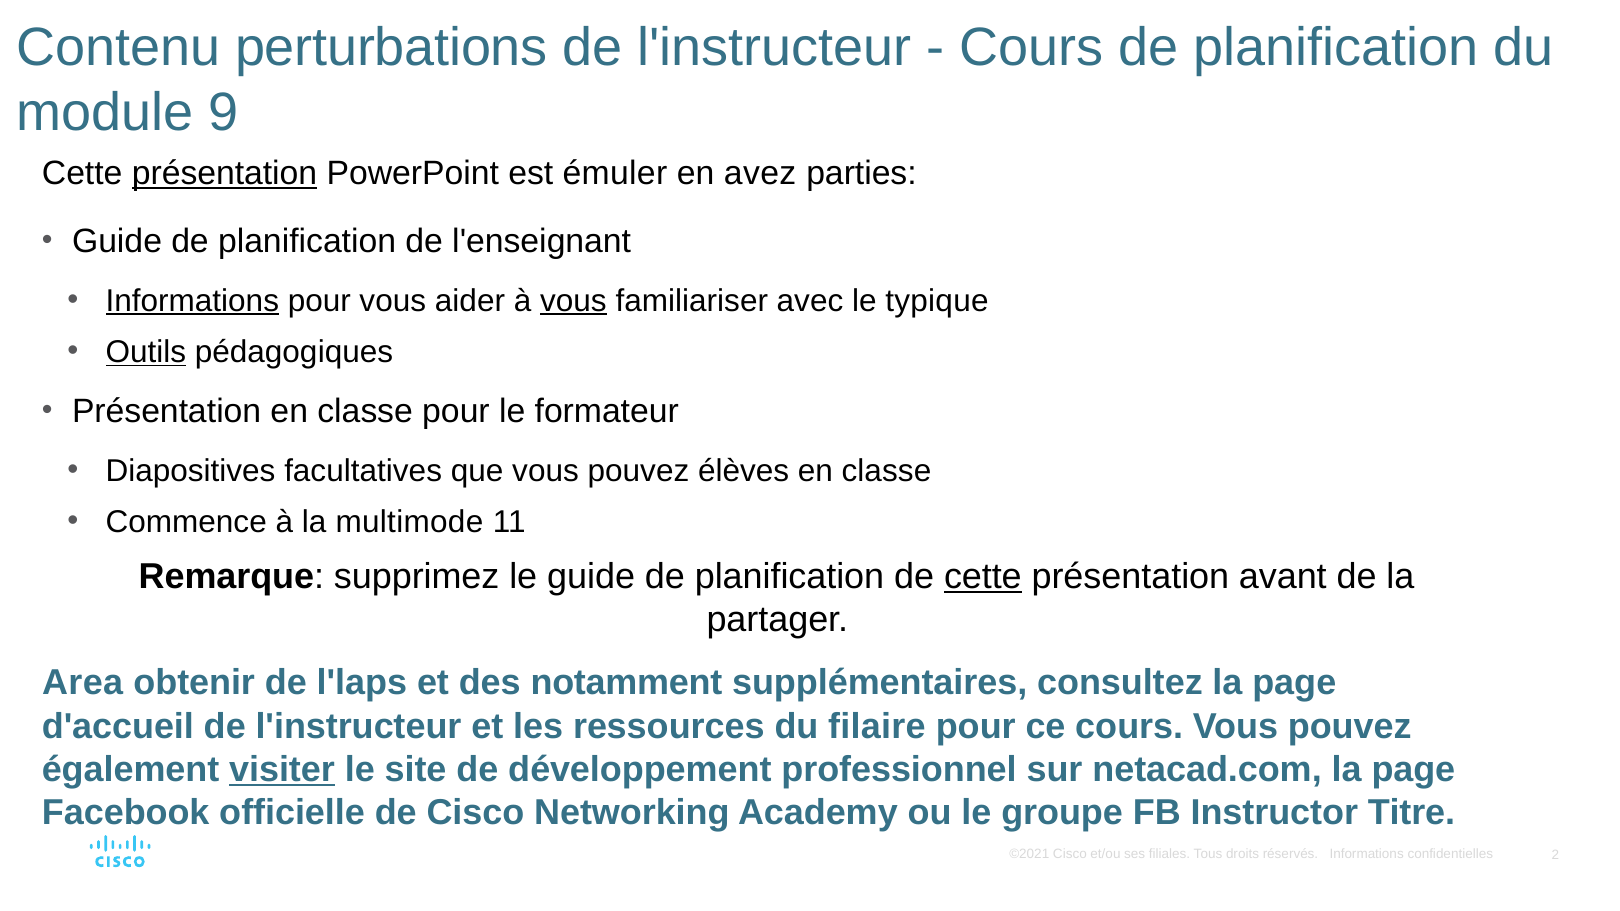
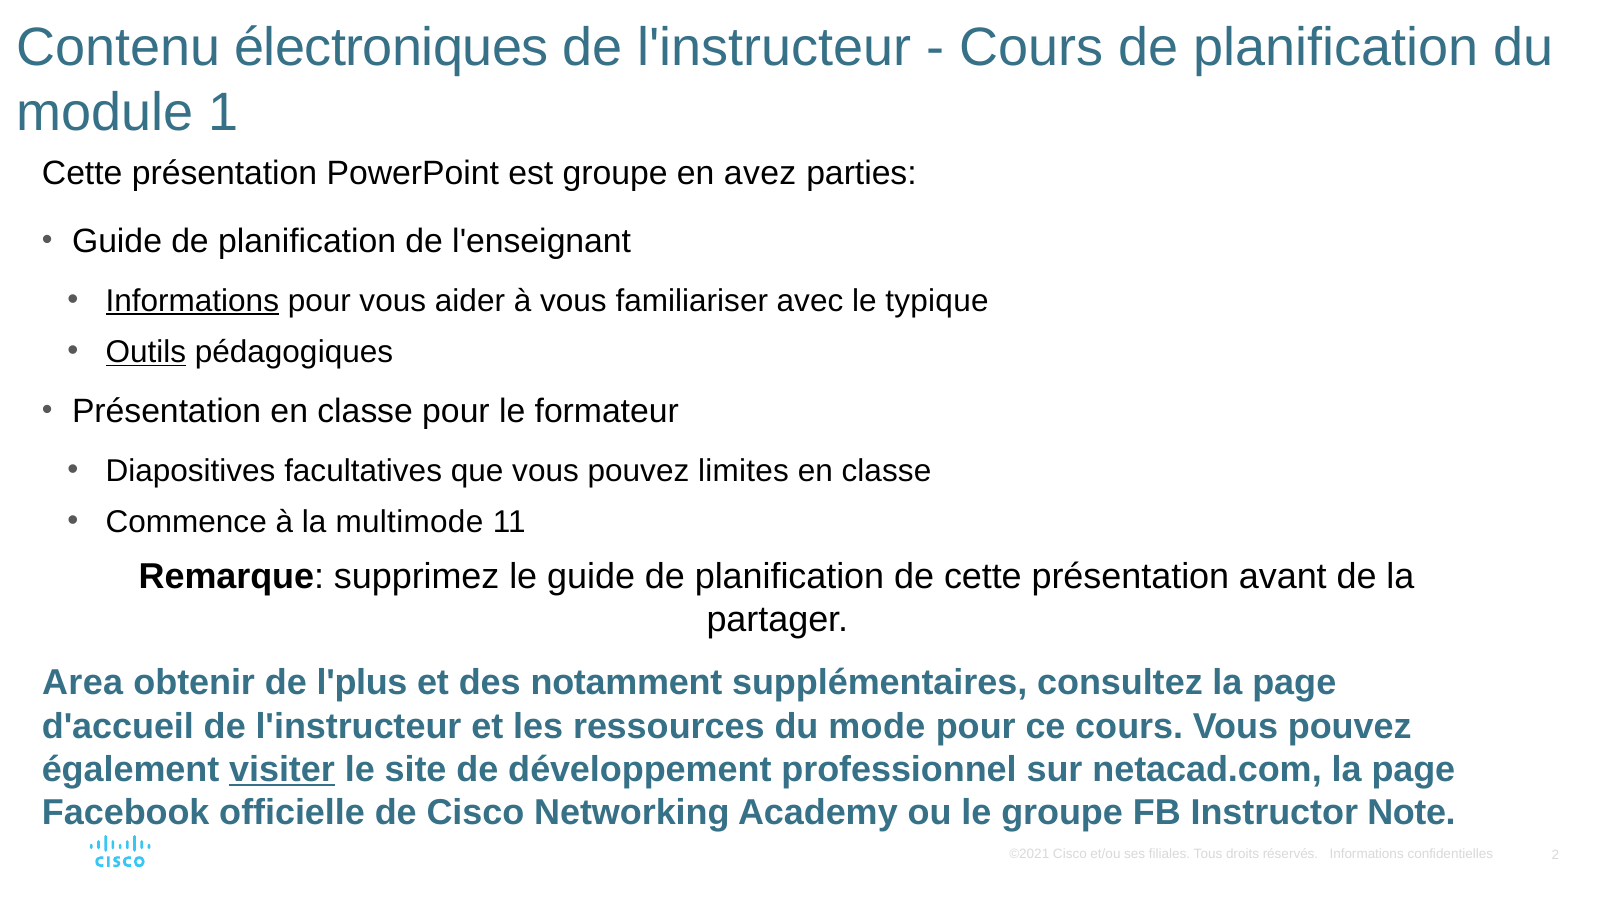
perturbations: perturbations -> électroniques
9: 9 -> 1
présentation at (225, 174) underline: present -> none
est émuler: émuler -> groupe
vous at (573, 301) underline: present -> none
élèves: élèves -> limites
cette at (983, 577) underline: present -> none
l'laps: l'laps -> l'plus
filaire: filaire -> mode
Titre: Titre -> Note
